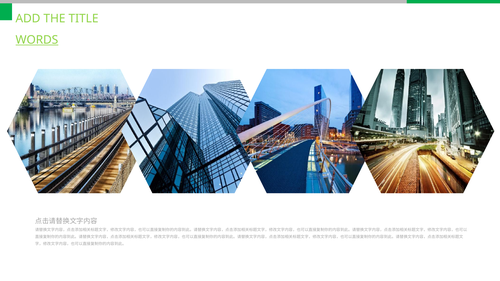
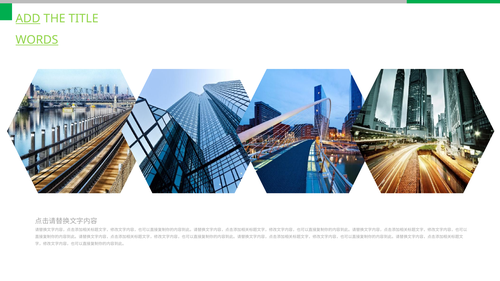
ADD underline: none -> present
